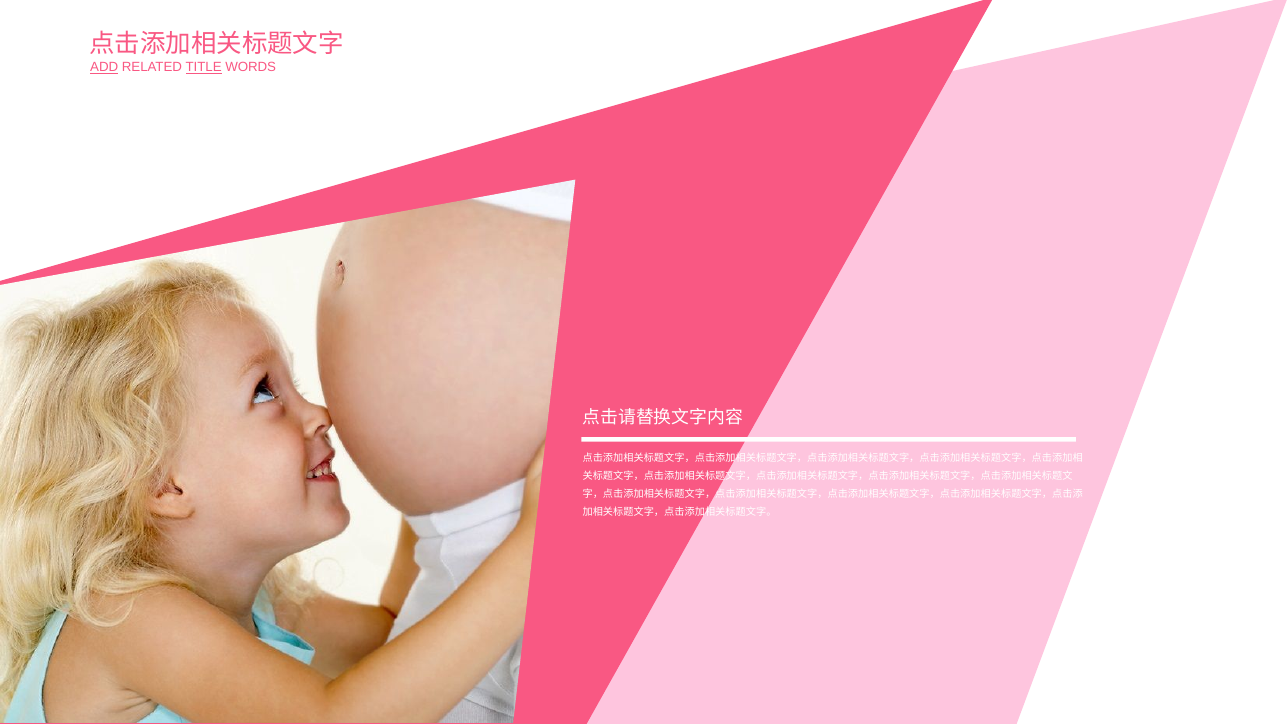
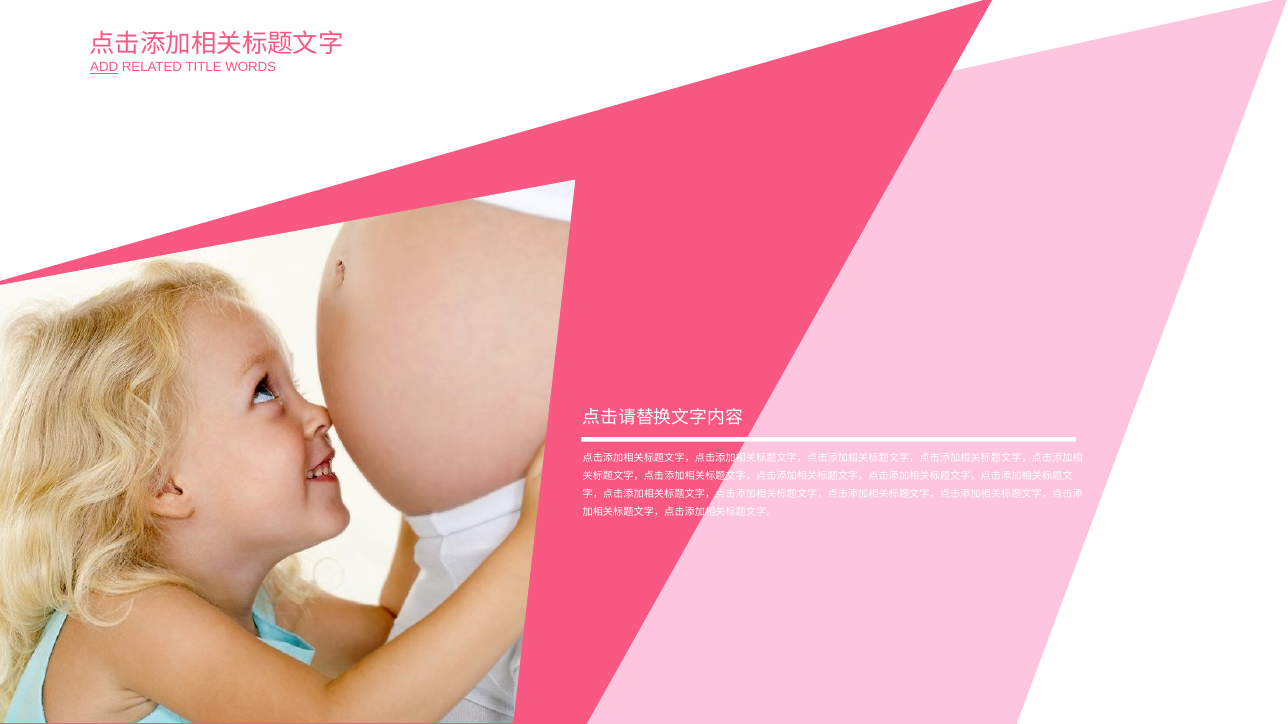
TITLE underline: present -> none
